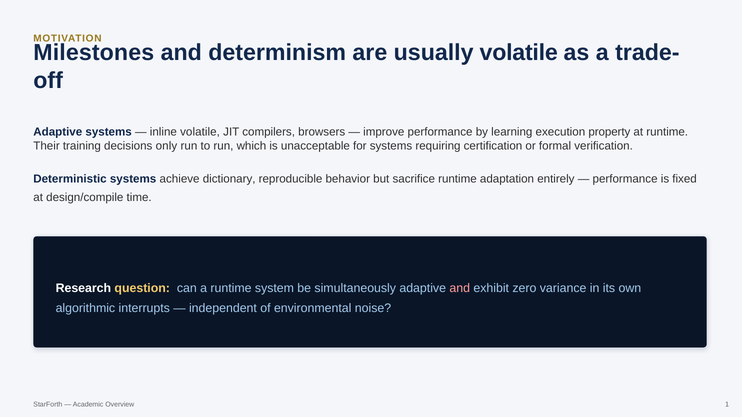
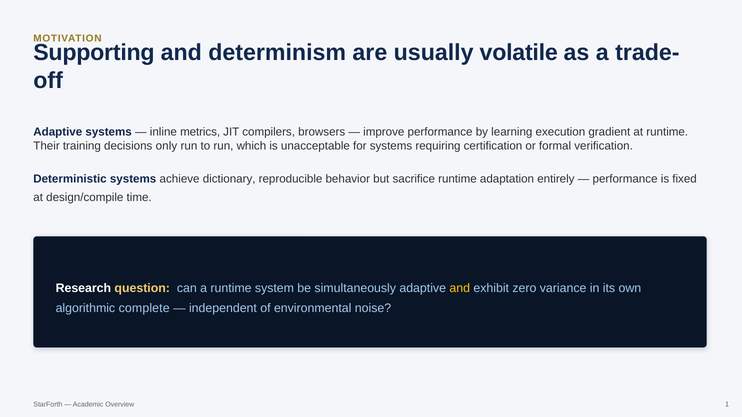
Milestones: Milestones -> Supporting
inline volatile: volatile -> metrics
property: property -> gradient
and at (460, 288) colour: pink -> yellow
interrupts: interrupts -> complete
